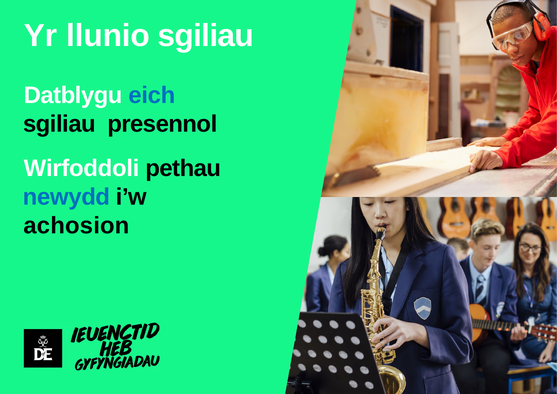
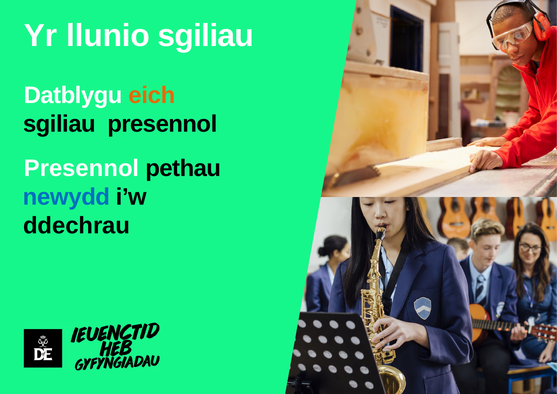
eich colour: blue -> orange
Wirfoddoli at (82, 168): Wirfoddoli -> Presennol
achosion: achosion -> ddechrau
